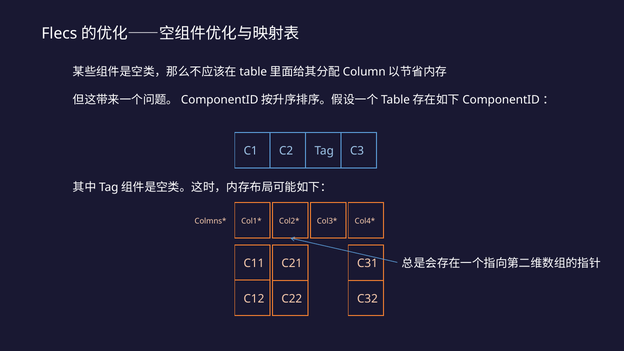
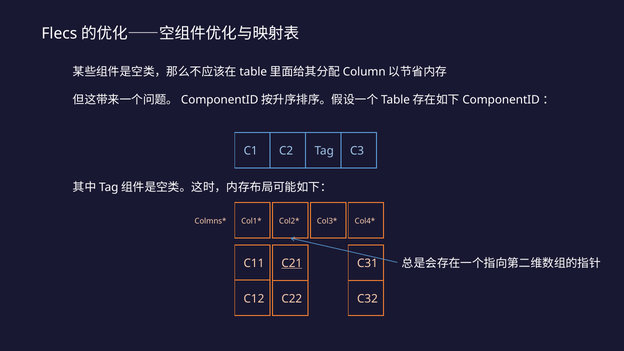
C21 underline: none -> present
